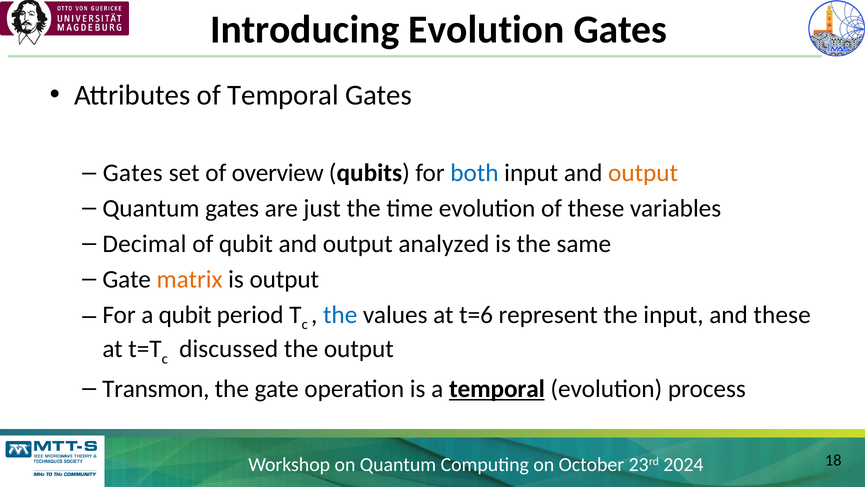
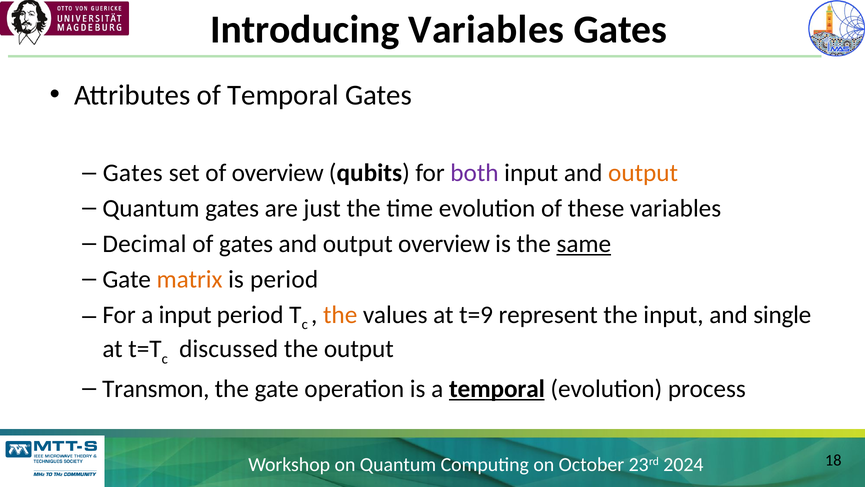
Introducing Evolution: Evolution -> Variables
both colour: blue -> purple
of qubit: qubit -> gates
output analyzed: analyzed -> overview
same underline: none -> present
is output: output -> period
a qubit: qubit -> input
the at (340, 315) colour: blue -> orange
t=6: t=6 -> t=9
and these: these -> single
